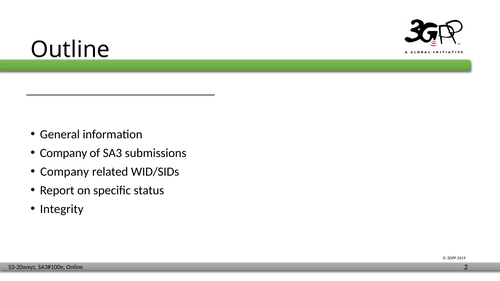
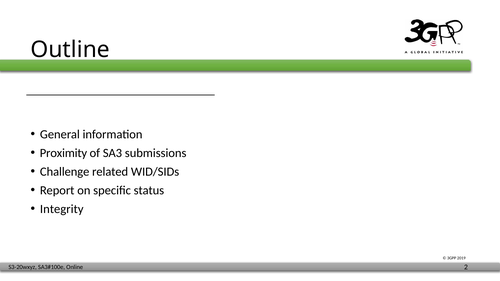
Company at (63, 153): Company -> Proximity
Company at (65, 172): Company -> Challenge
